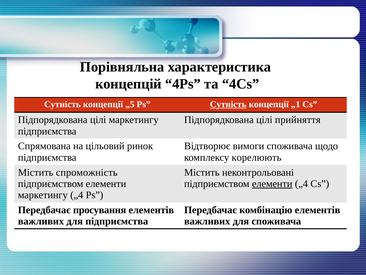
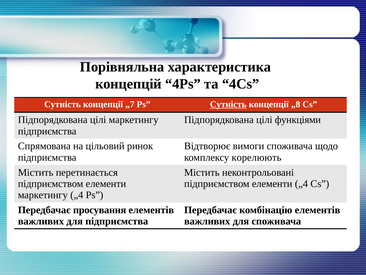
„5: „5 -> „7
„1: „1 -> „8
прийняття: прийняття -> функціями
спроможність: спроможність -> перетинається
елементи at (272, 183) underline: present -> none
